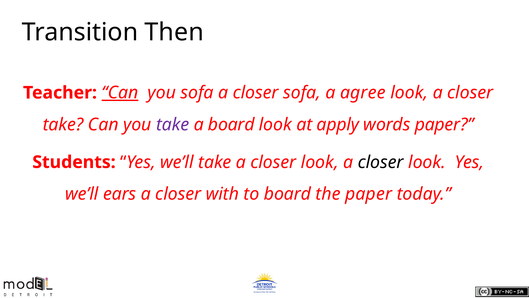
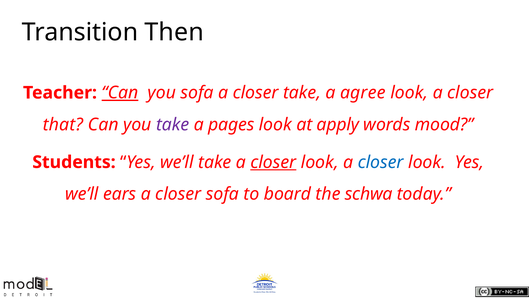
closer sofa: sofa -> take
take at (63, 124): take -> that
a board: board -> pages
words paper: paper -> mood
closer at (273, 162) underline: none -> present
closer at (381, 162) colour: black -> blue
closer with: with -> sofa
the paper: paper -> schwa
